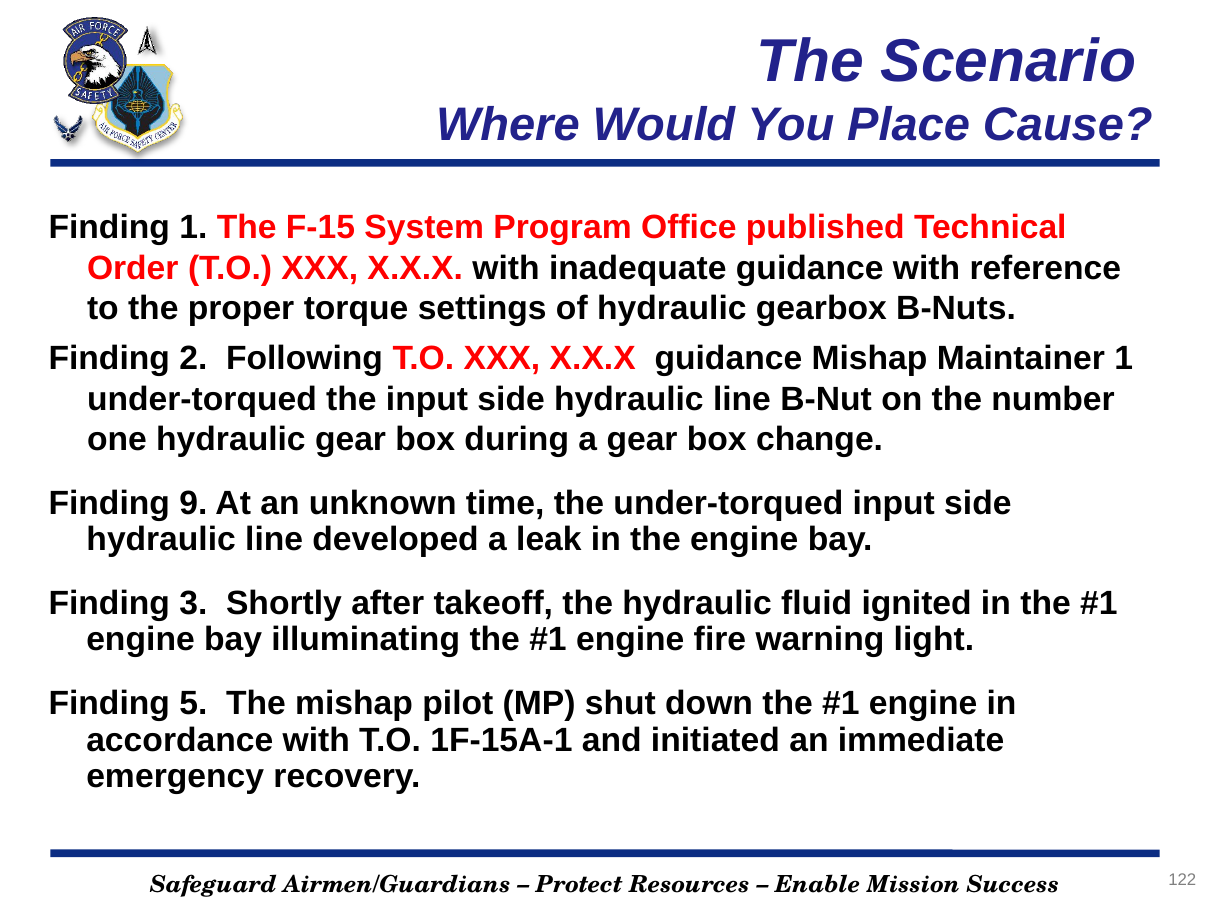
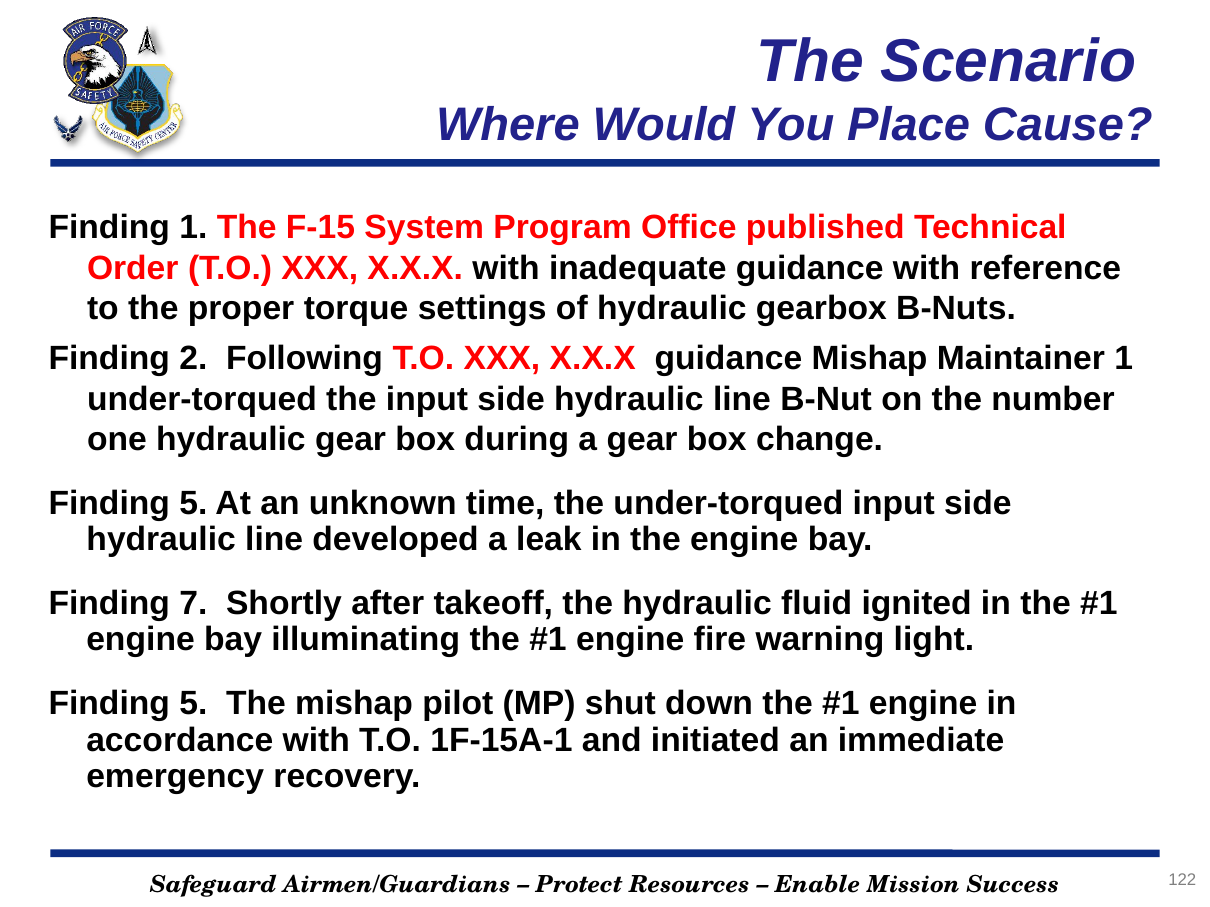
9 at (193, 503): 9 -> 5
3: 3 -> 7
